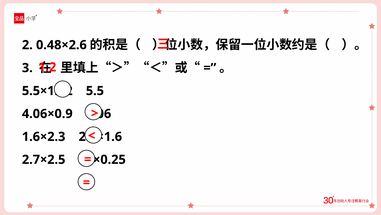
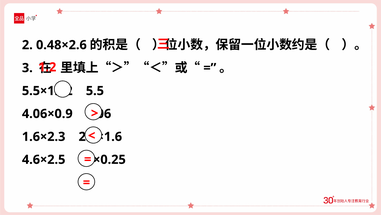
2.7×2.5: 2.7×2.5 -> 4.6×2.5
